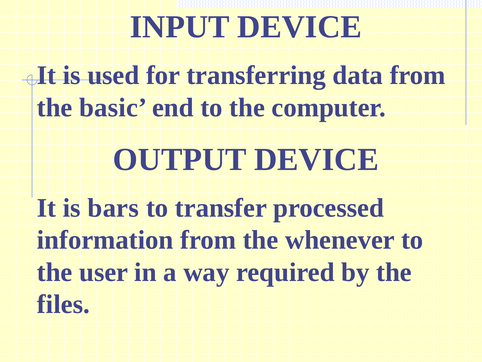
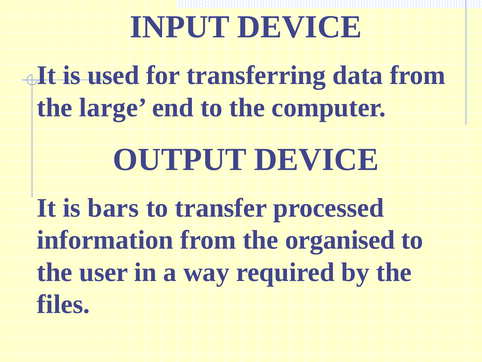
basic: basic -> large
whenever: whenever -> organised
